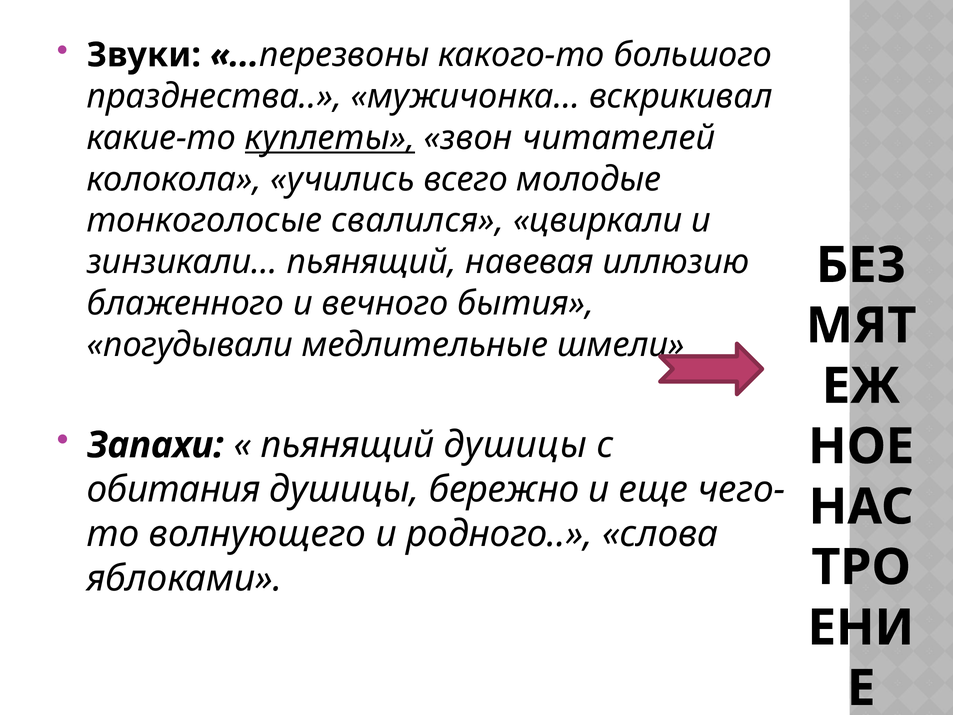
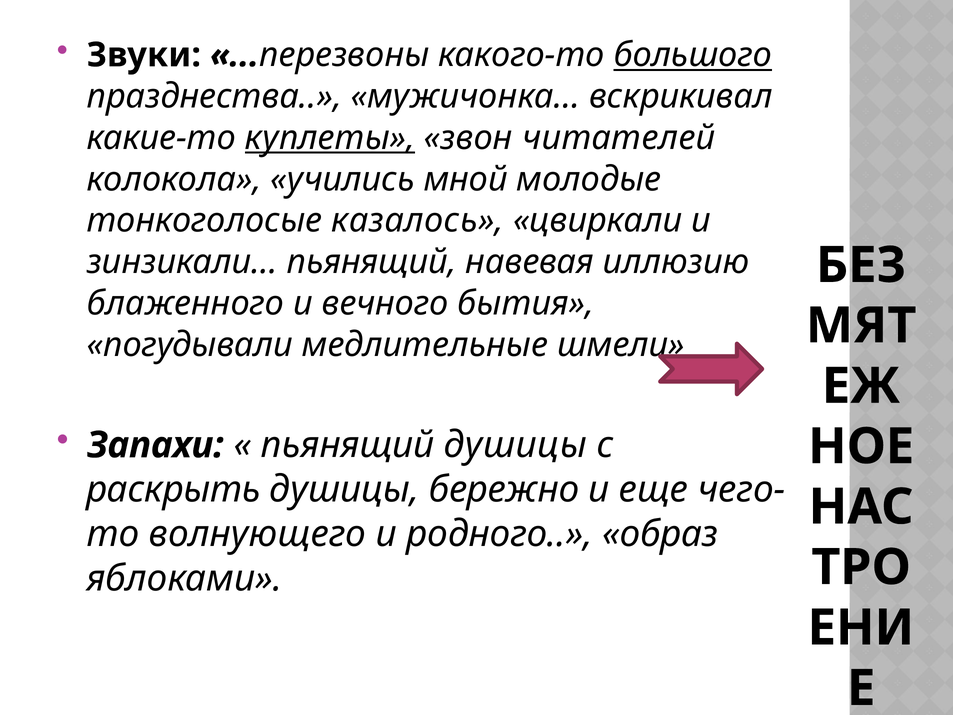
большого underline: none -> present
всего: всего -> мной
свалился: свалился -> казалось
обитания: обитания -> раскрыть
слова: слова -> образ
